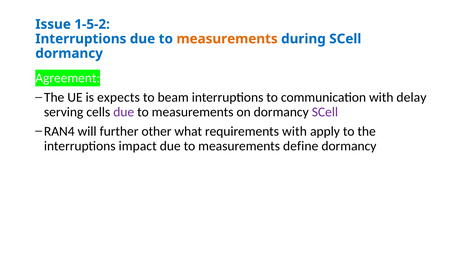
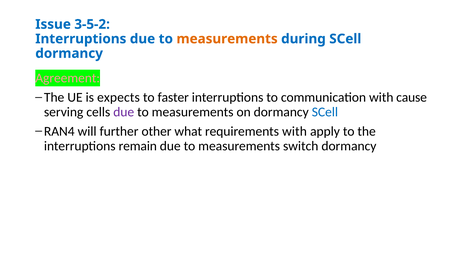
1-5-2: 1-5-2 -> 3-5-2
Agreement colour: white -> pink
beam: beam -> faster
delay: delay -> cause
SCell at (325, 112) colour: purple -> blue
impact: impact -> remain
define: define -> switch
